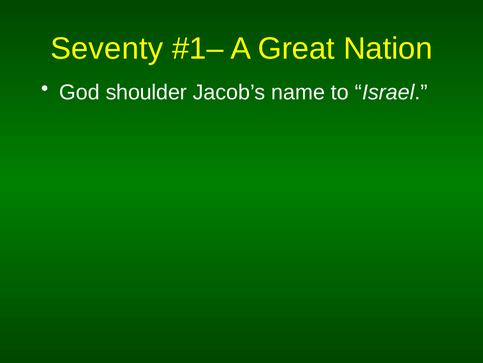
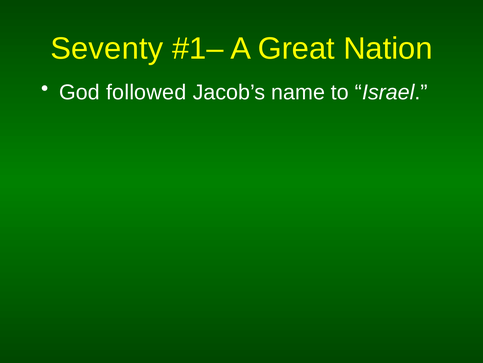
shoulder: shoulder -> followed
